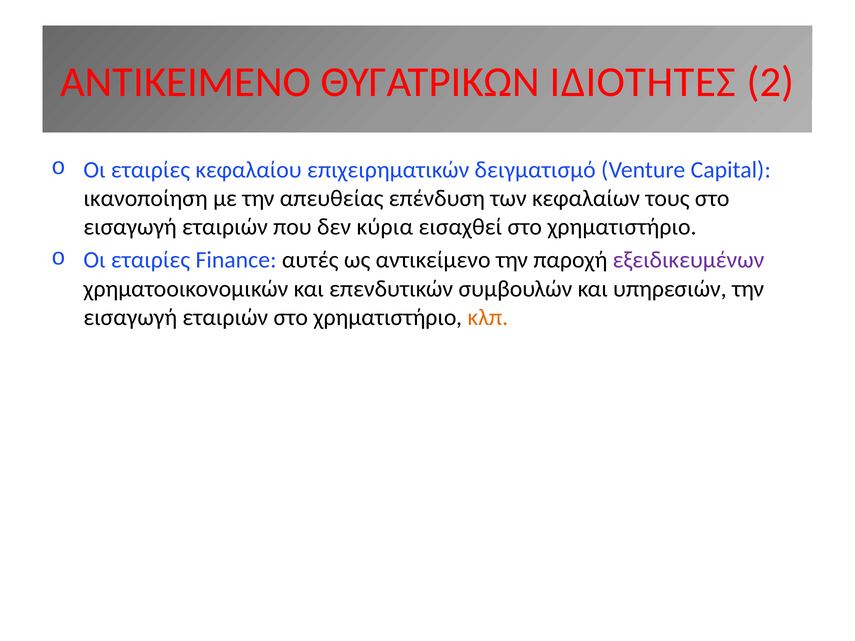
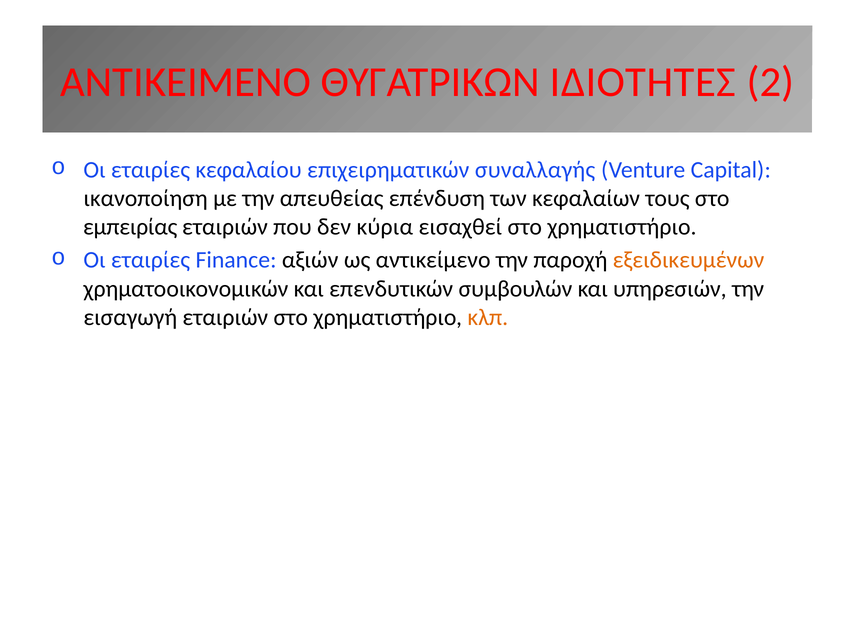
δειγματισμό: δειγματισμό -> συναλλαγής
εισαγωγή at (130, 227): εισαγωγή -> εμπειρίας
αυτές: αυτές -> αξιών
εξειδικευμένων colour: purple -> orange
